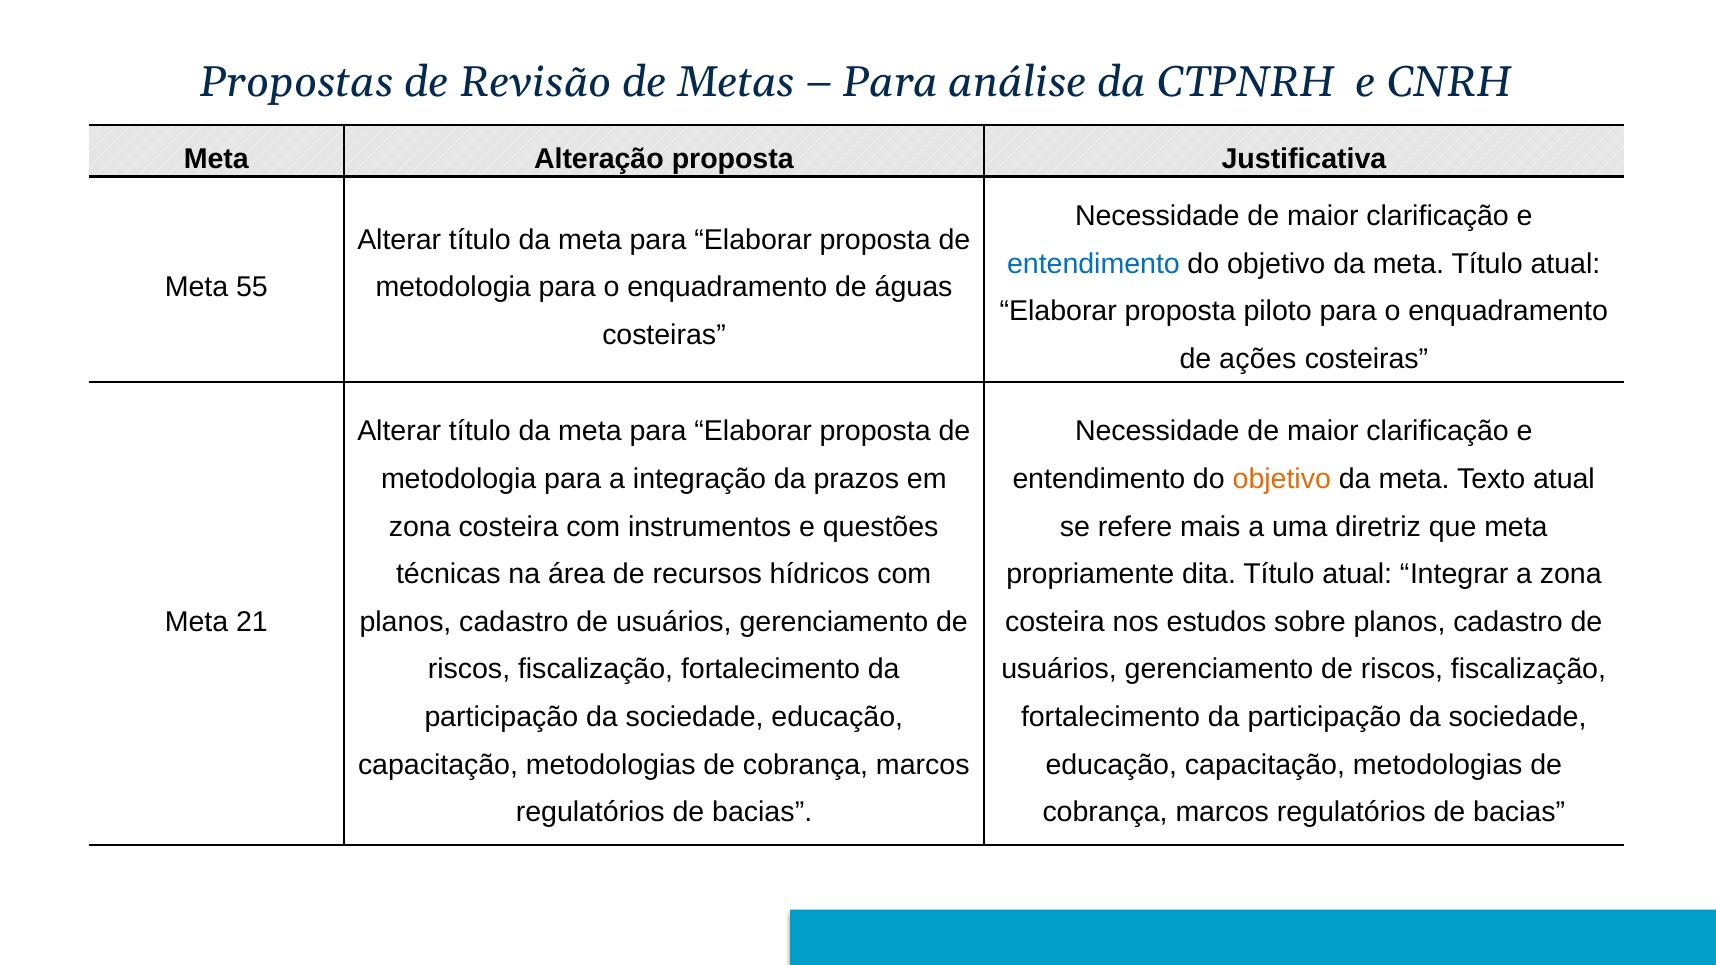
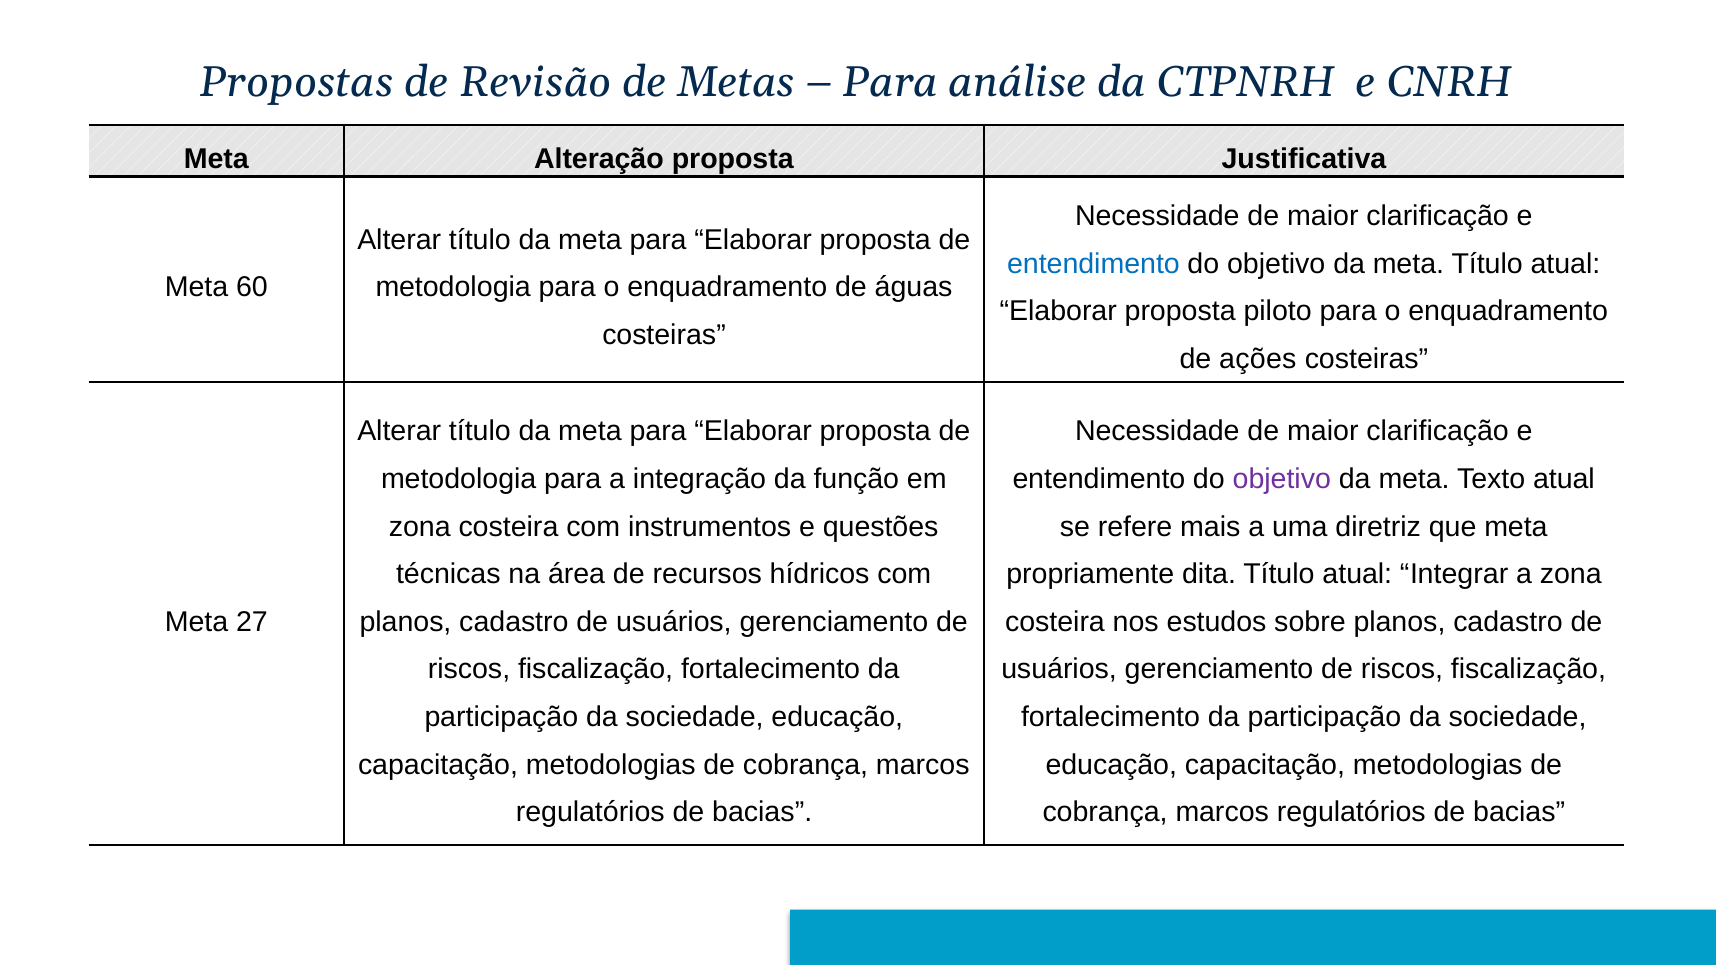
55: 55 -> 60
prazos: prazos -> função
objetivo at (1282, 479) colour: orange -> purple
21: 21 -> 27
